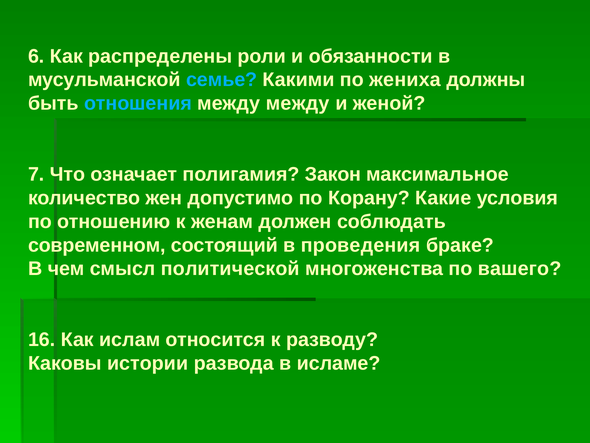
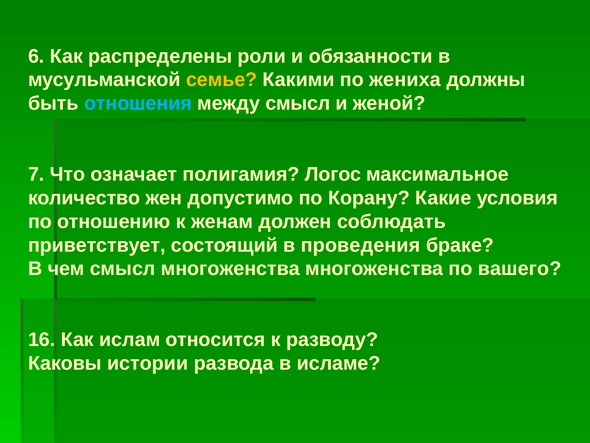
семье colour: light blue -> yellow
между между: между -> смысл
Закон: Закон -> Логос
современном: современном -> приветствует
смысл политической: политической -> многоженства
